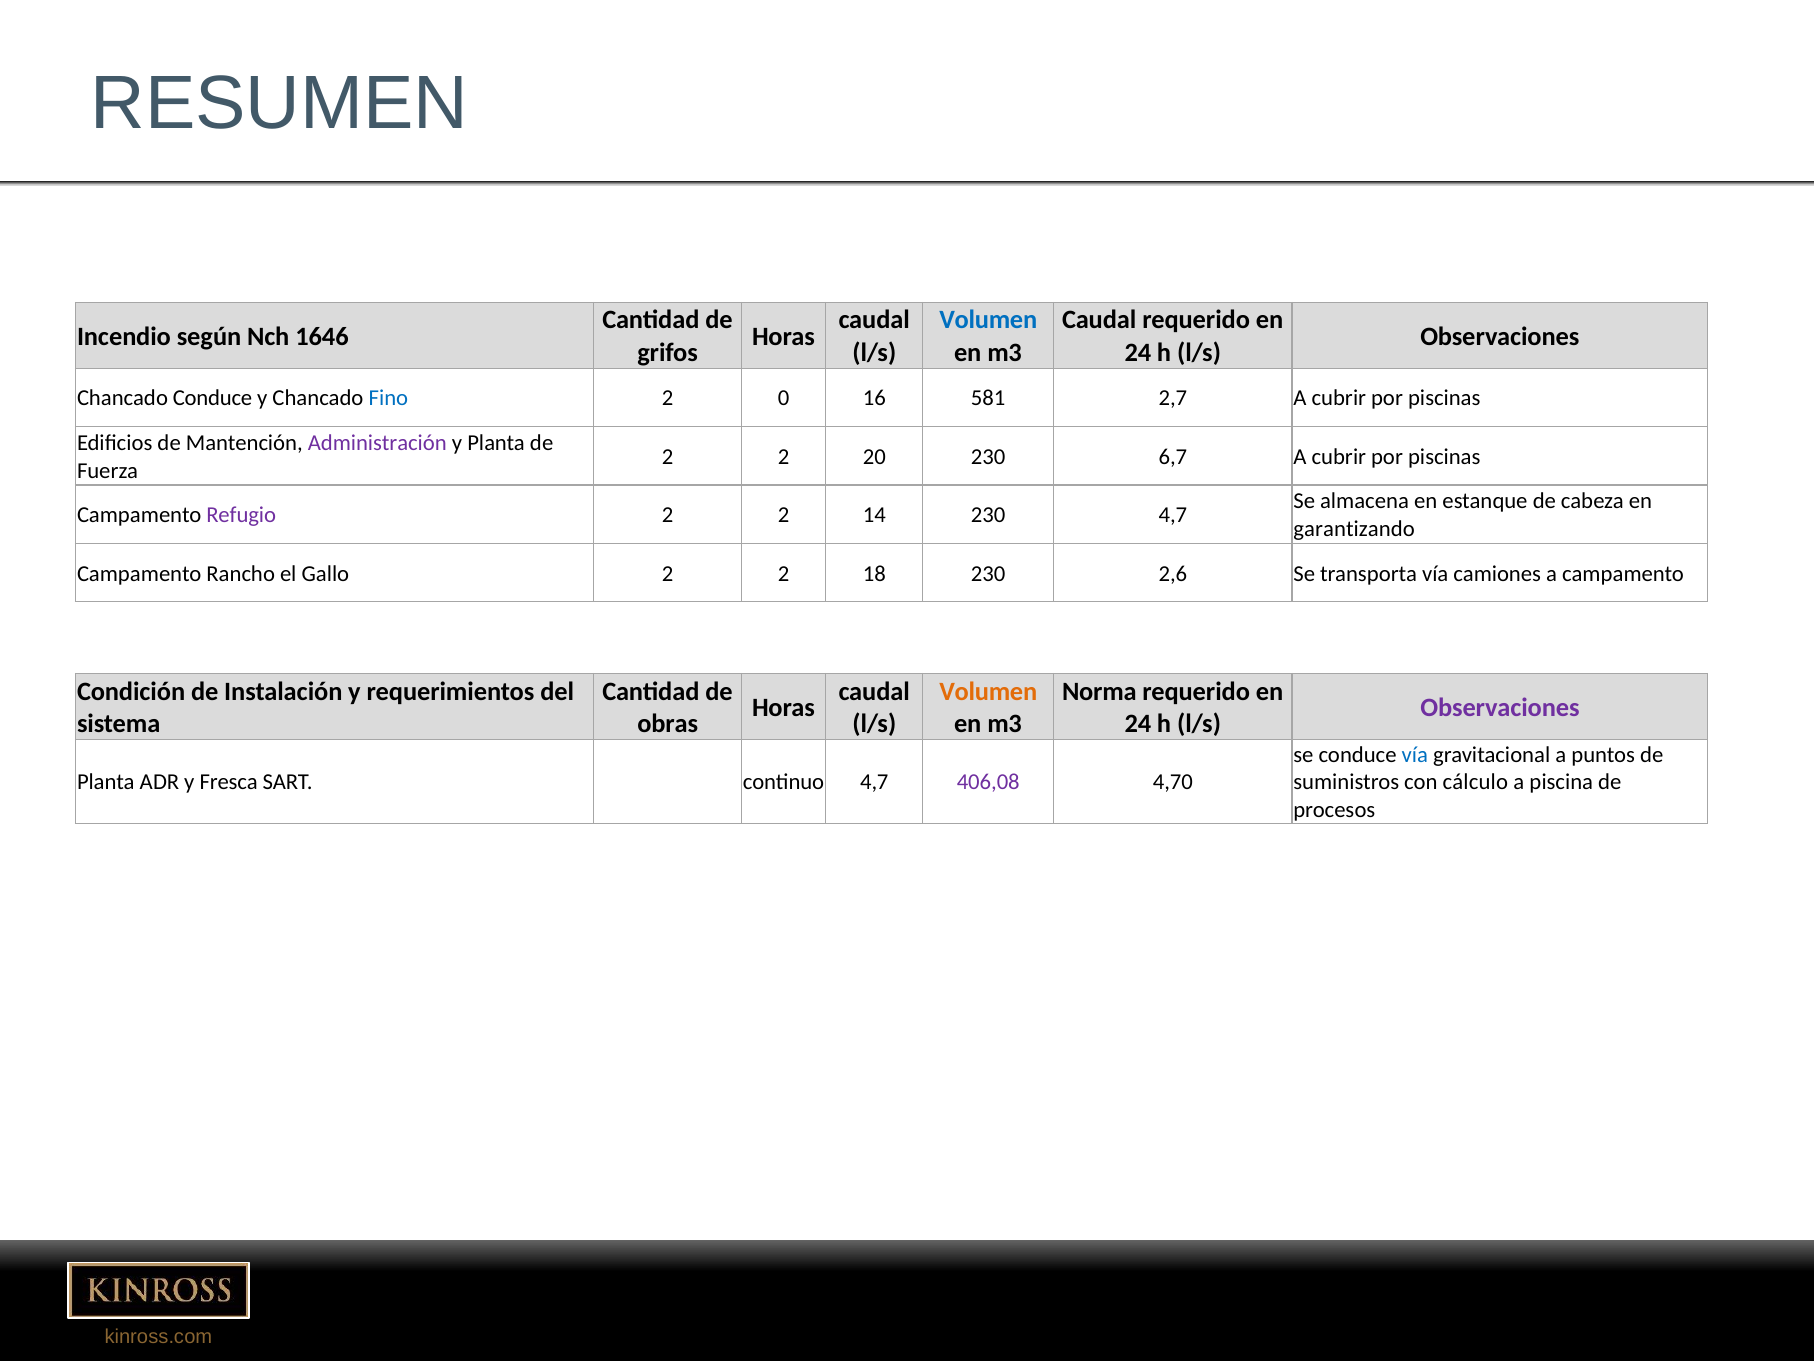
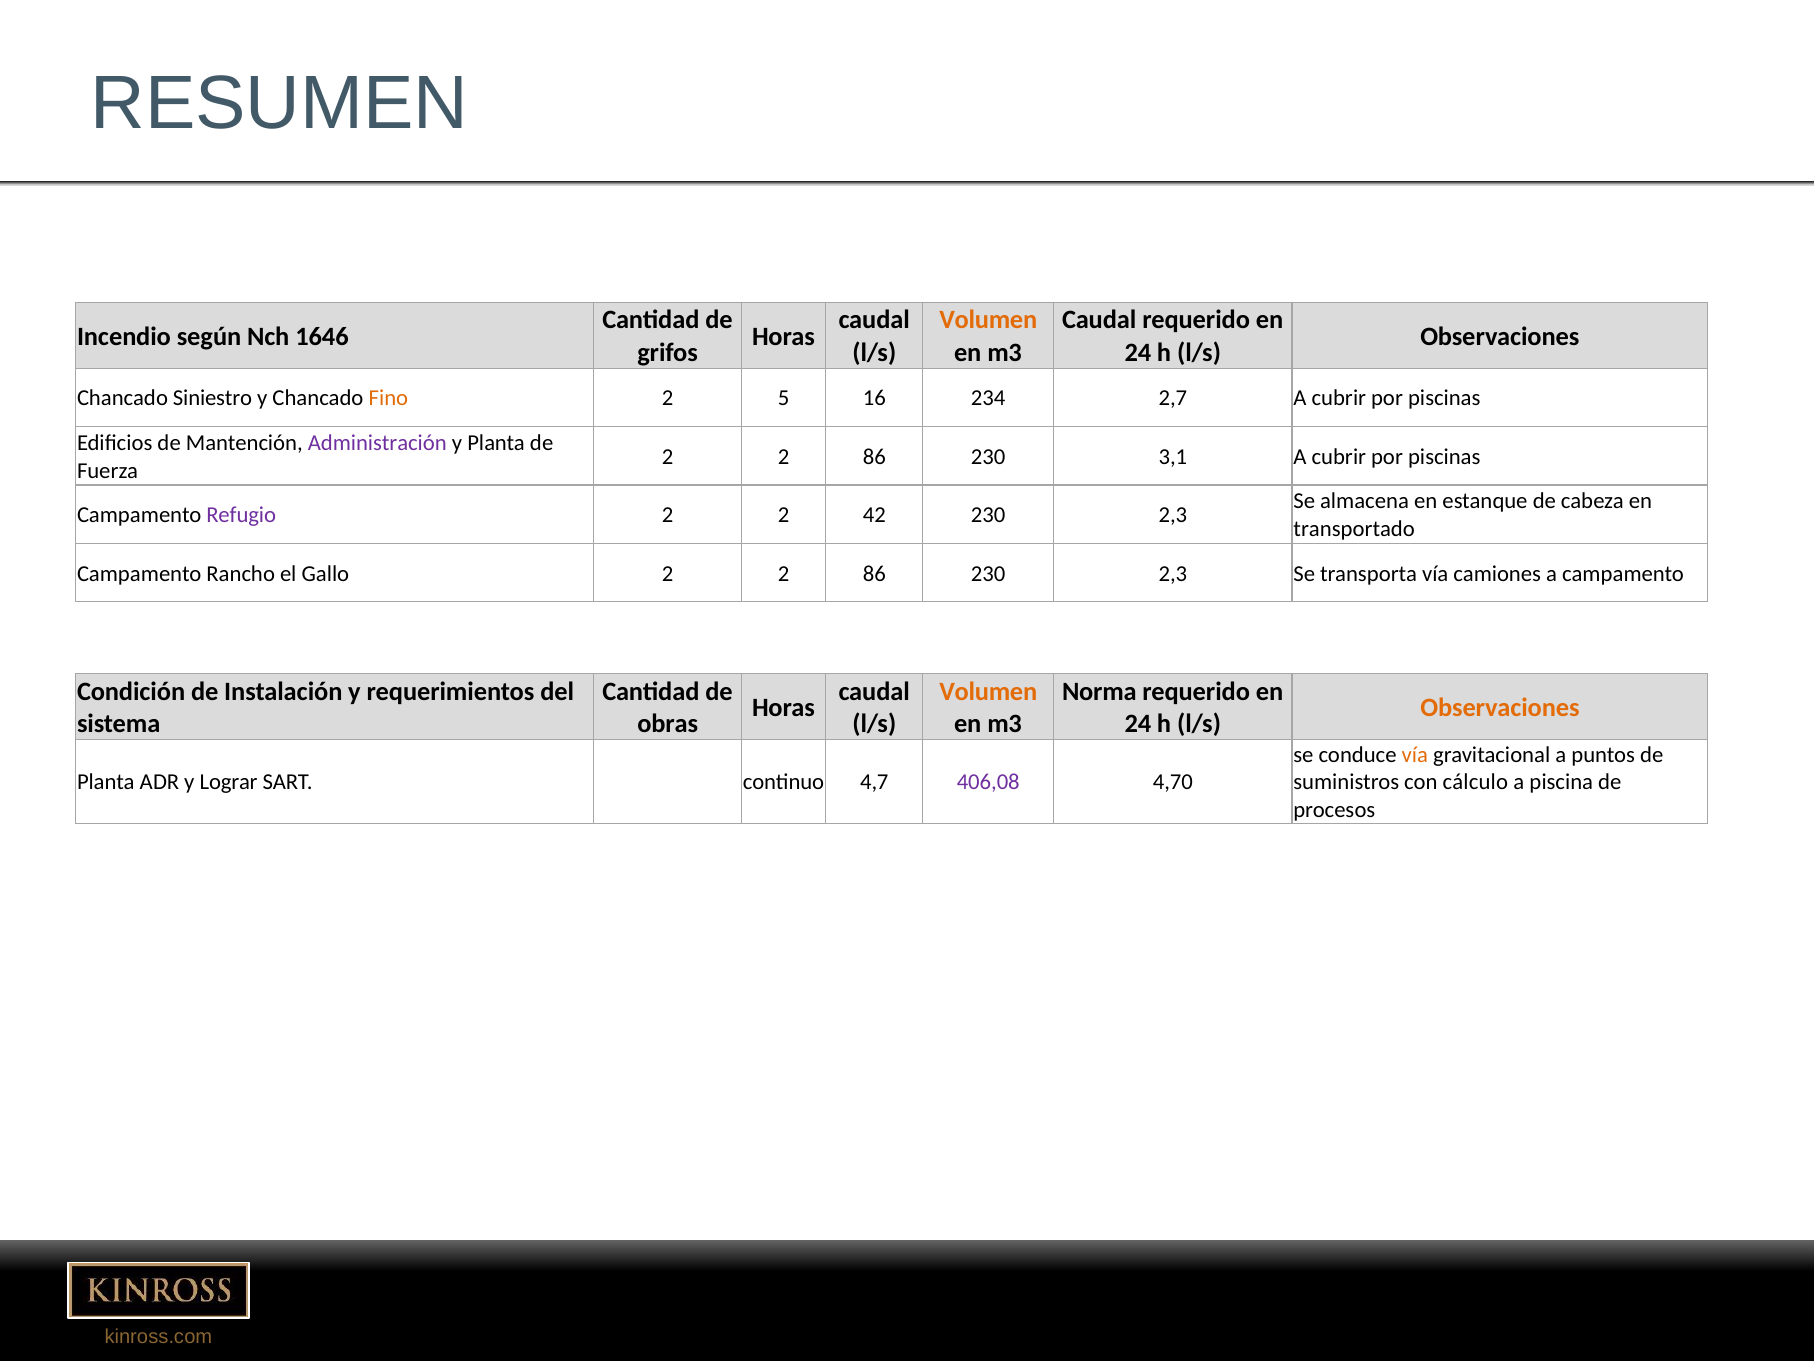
Volumen at (988, 320) colour: blue -> orange
Chancado Conduce: Conduce -> Siniestro
Fino colour: blue -> orange
0: 0 -> 5
581: 581 -> 234
20 at (874, 457): 20 -> 86
6,7: 6,7 -> 3,1
14: 14 -> 42
4,7 at (1173, 515): 4,7 -> 2,3
garantizando: garantizando -> transportado
Gallo 2 2 18: 18 -> 86
2,6 at (1173, 573): 2,6 -> 2,3
Observaciones at (1500, 707) colour: purple -> orange
vía at (1415, 754) colour: blue -> orange
Fresca: Fresca -> Lograr
